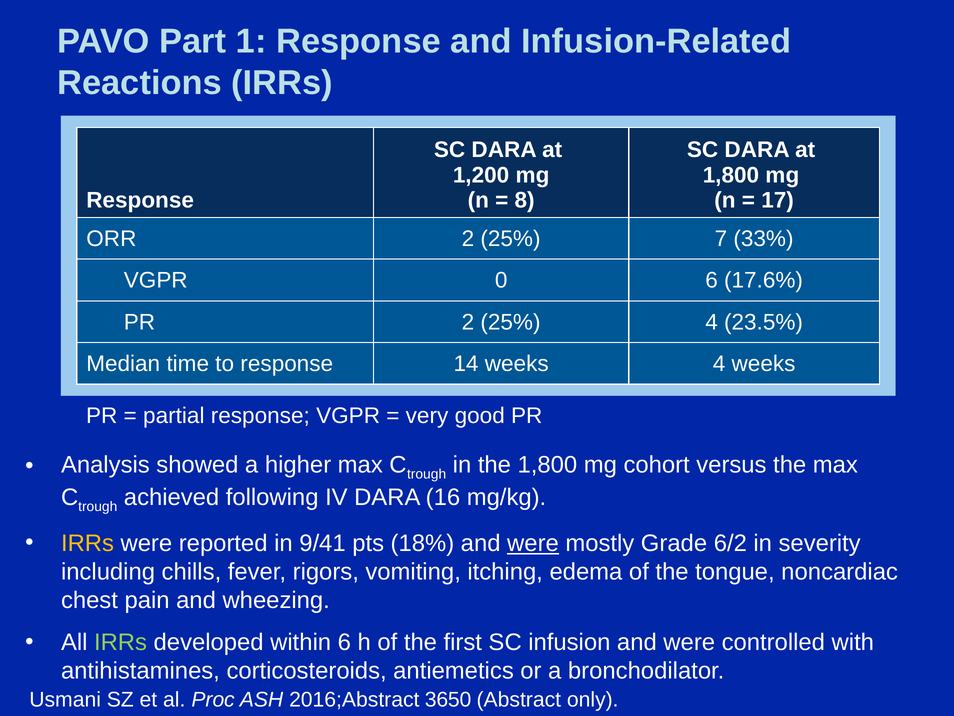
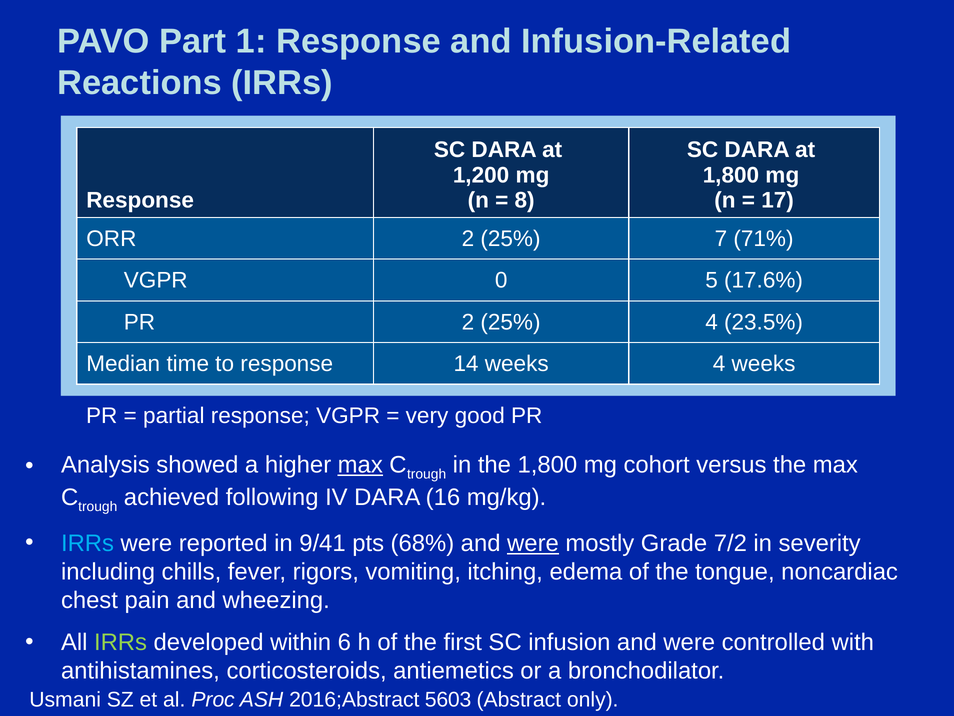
33%: 33% -> 71%
0 6: 6 -> 5
max at (360, 465) underline: none -> present
IRRs at (88, 543) colour: yellow -> light blue
18%: 18% -> 68%
6/2: 6/2 -> 7/2
3650: 3650 -> 5603
